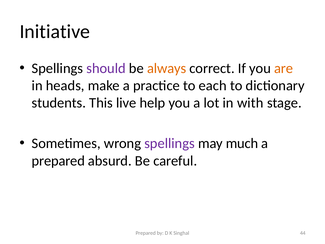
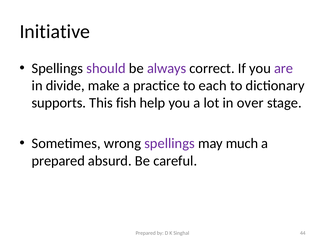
always colour: orange -> purple
are colour: orange -> purple
heads: heads -> divide
students: students -> supports
live: live -> fish
with: with -> over
